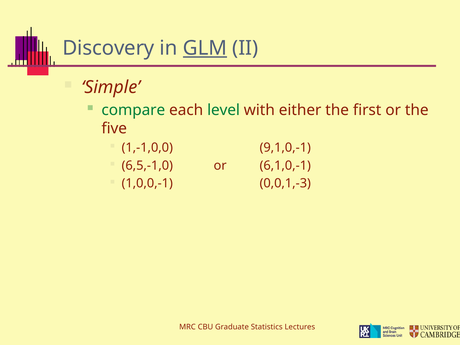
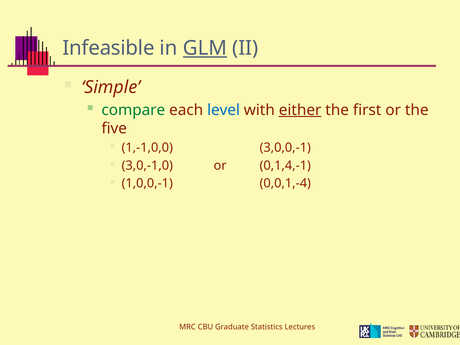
Discovery: Discovery -> Infeasible
level colour: green -> blue
either underline: none -> present
9,1,0,-1: 9,1,0,-1 -> 3,0,0,-1
6,5,-1,0: 6,5,-1,0 -> 3,0,-1,0
6,1,0,-1: 6,1,0,-1 -> 0,1,4,-1
0,0,1,-3: 0,0,1,-3 -> 0,0,1,-4
